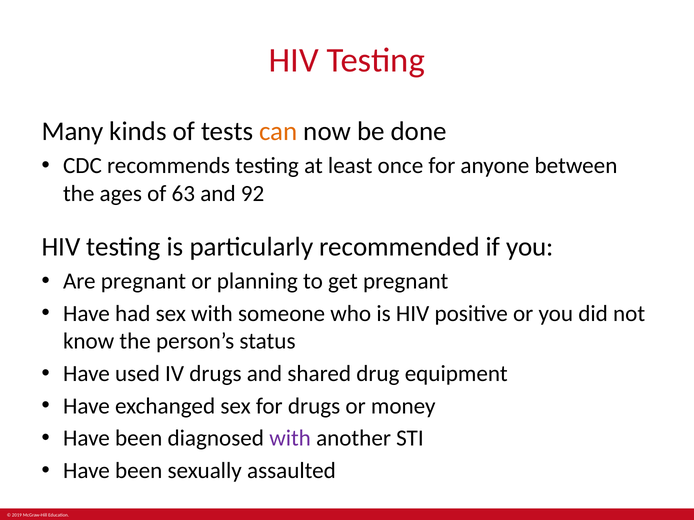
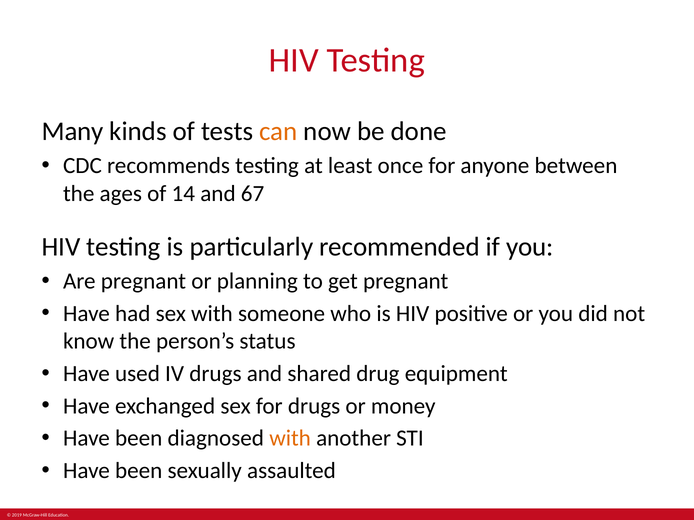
63: 63 -> 14
92: 92 -> 67
with at (290, 439) colour: purple -> orange
